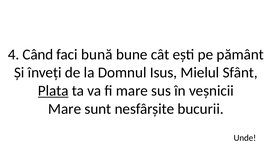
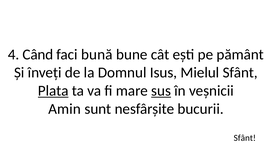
sus underline: none -> present
Mare at (65, 109): Mare -> Amin
Unde at (245, 138): Unde -> Sfânt
